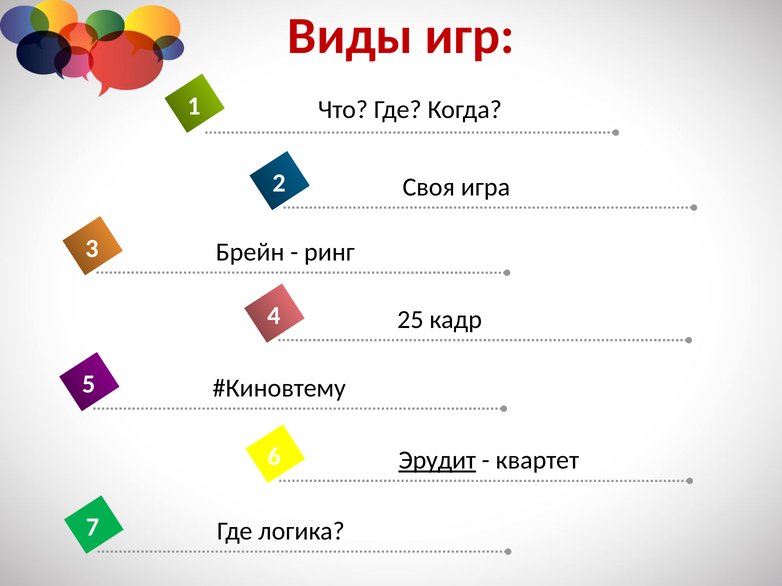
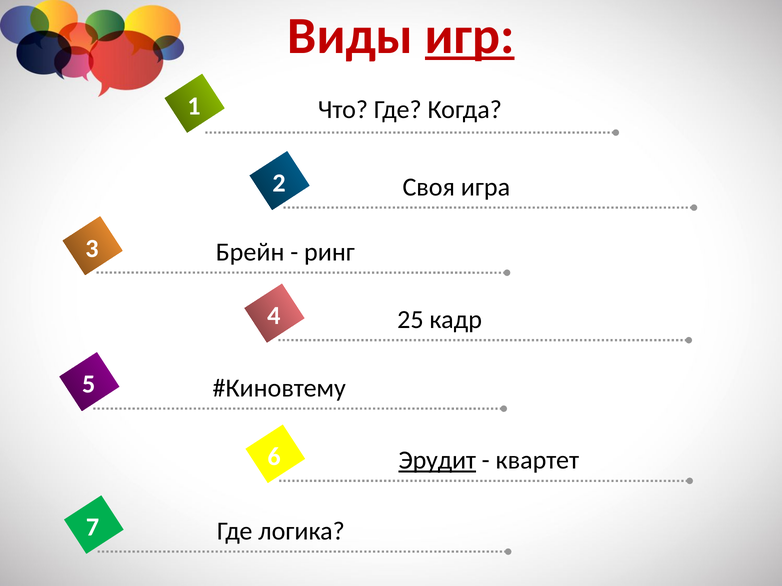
игр underline: none -> present
